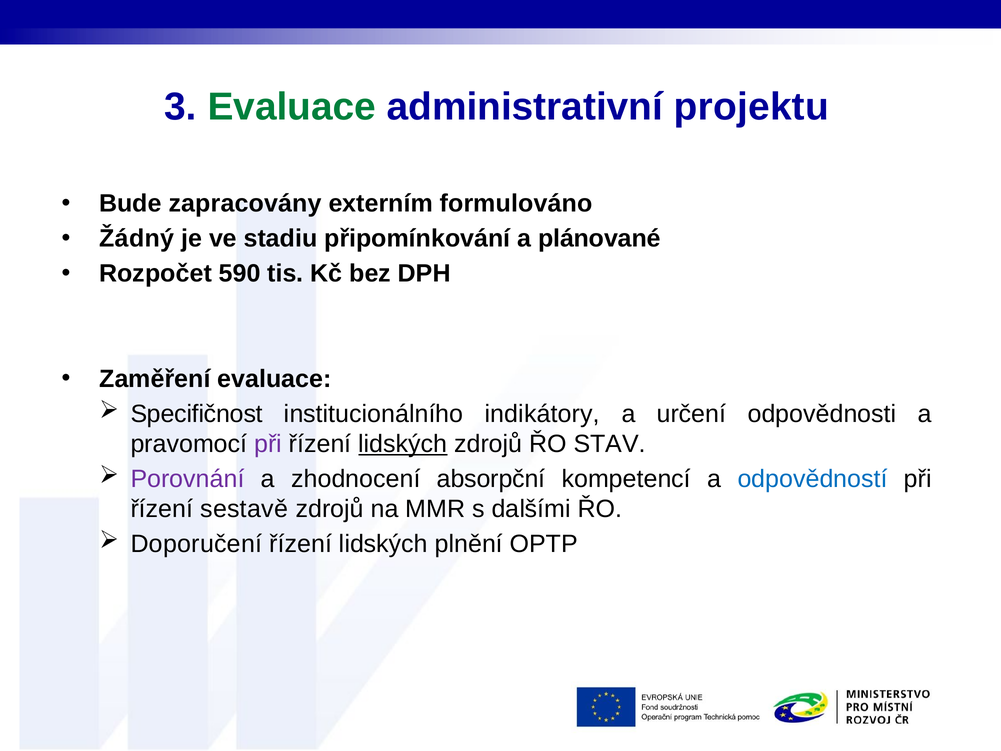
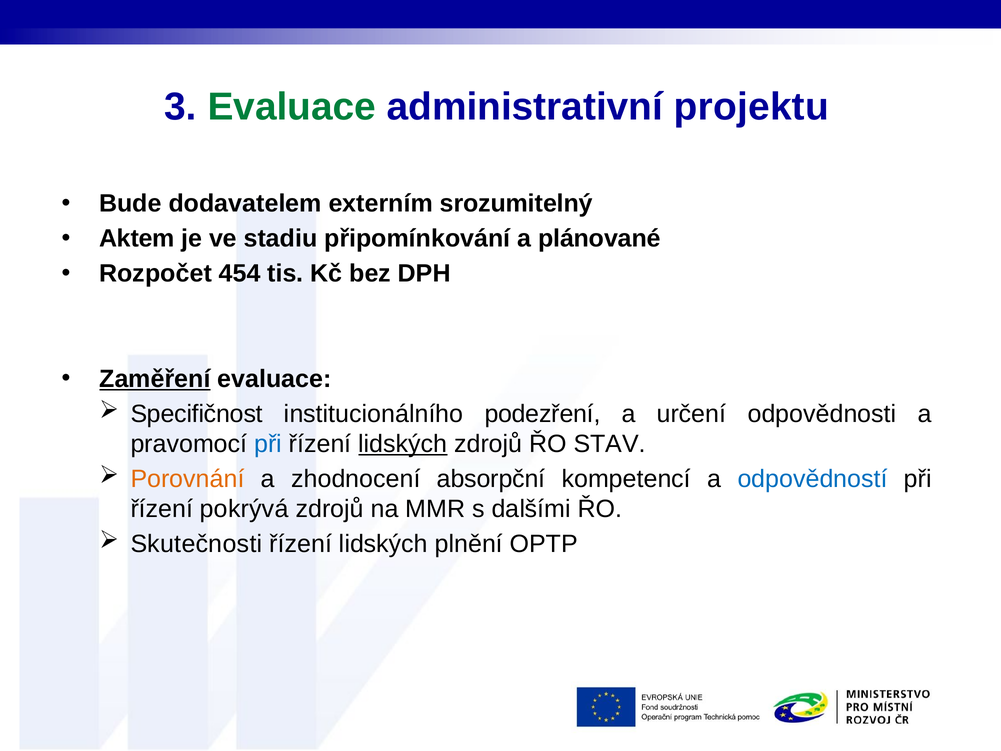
zapracovány: zapracovány -> dodavatelem
formulováno: formulováno -> srozumitelný
Žádný: Žádný -> Aktem
590: 590 -> 454
Zaměření underline: none -> present
indikátory: indikátory -> podezření
při at (268, 444) colour: purple -> blue
Porovnání colour: purple -> orange
sestavě: sestavě -> pokrývá
Doporučení: Doporučení -> Skutečnosti
